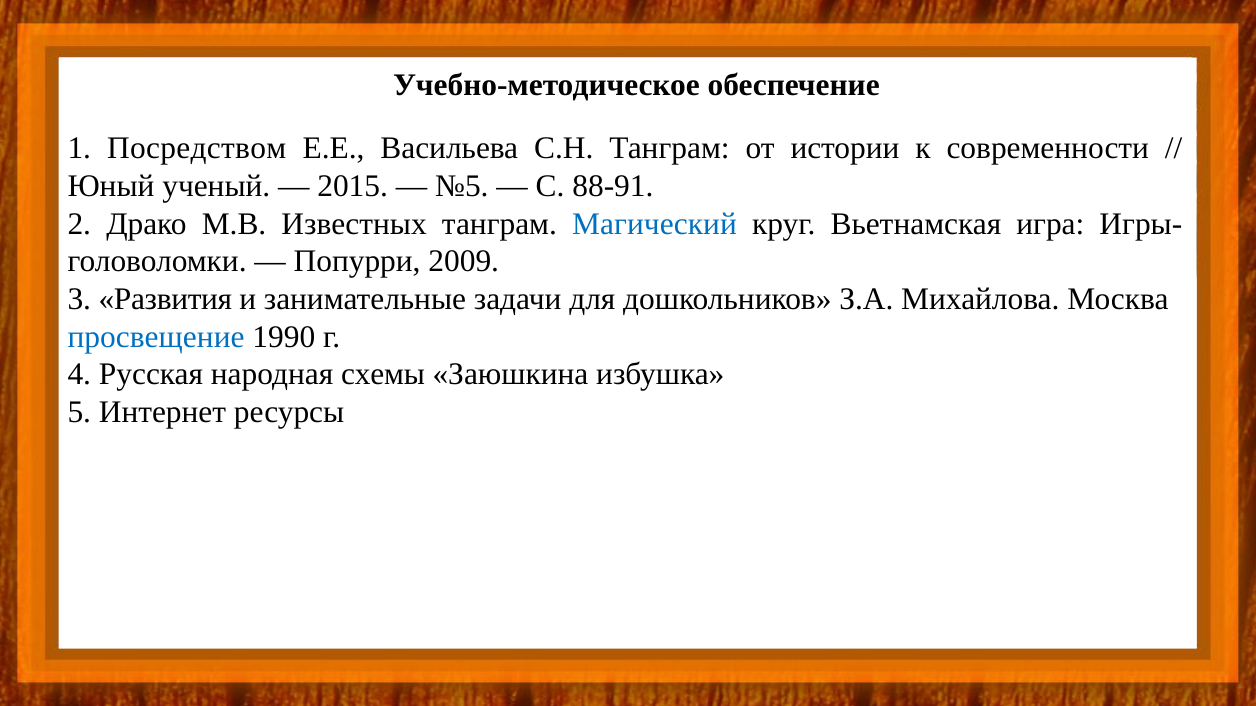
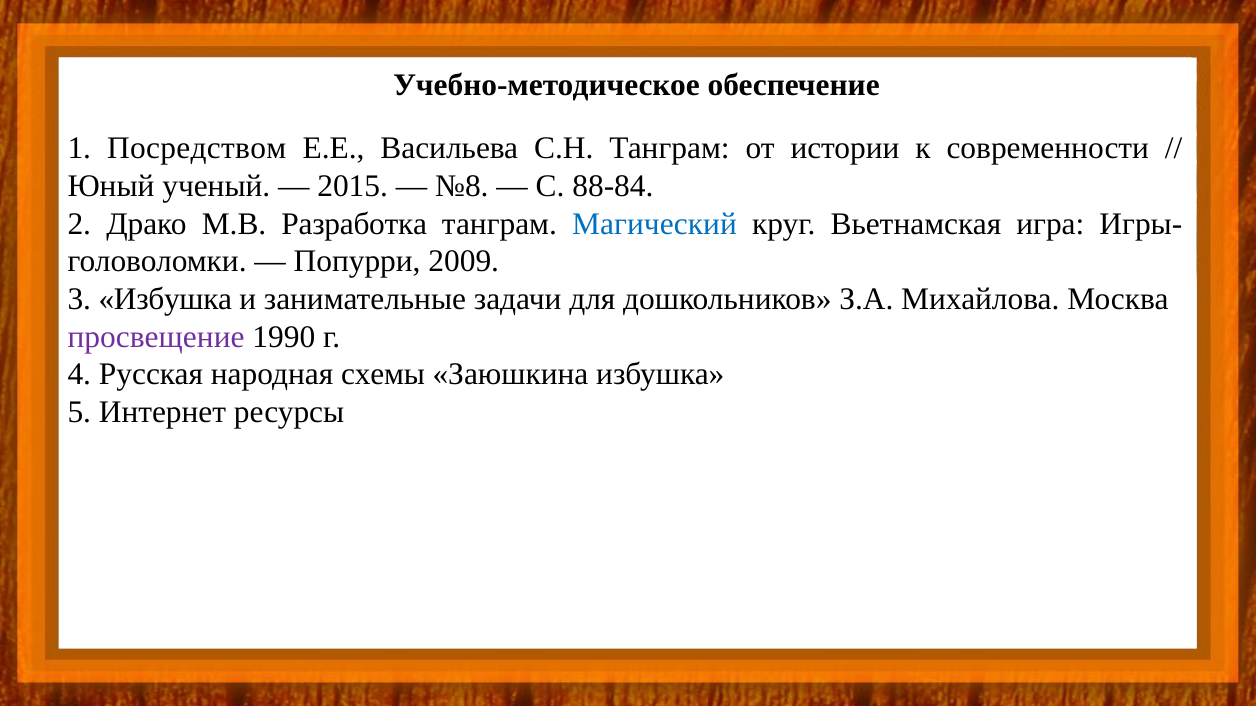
№5: №5 -> №8
88-91: 88-91 -> 88-84
Известных: Известных -> Разработка
3 Развития: Развития -> Избушка
просвещение colour: blue -> purple
